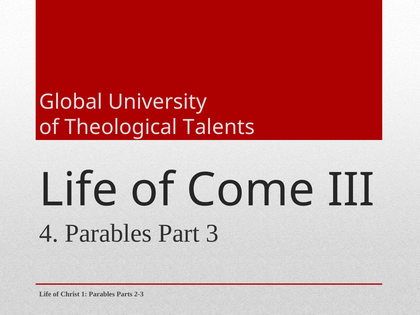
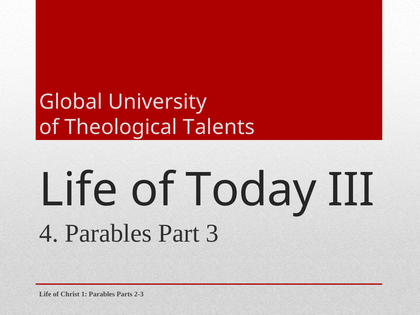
Come: Come -> Today
